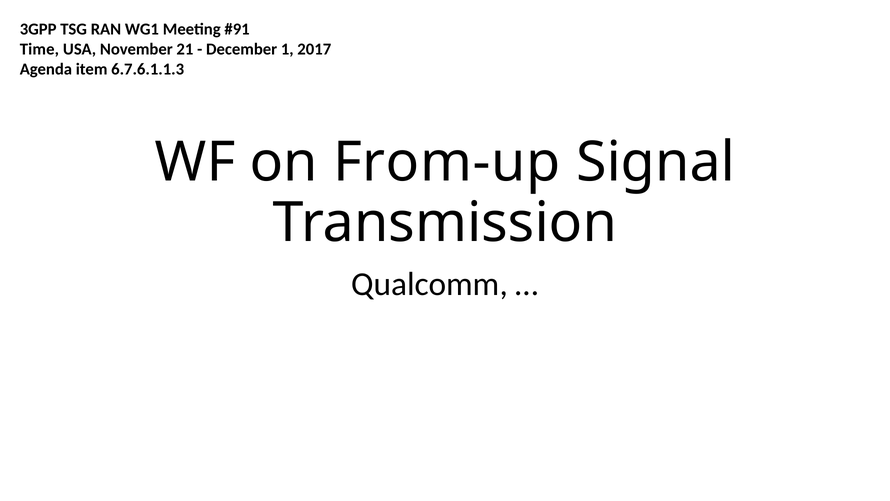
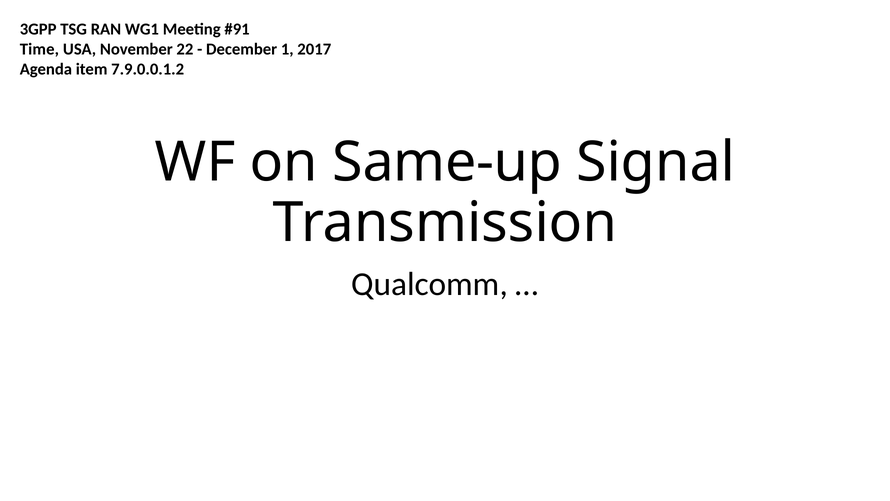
21: 21 -> 22
6.7.6.1.1.3: 6.7.6.1.1.3 -> 7.9.0.0.1.2
From-up: From-up -> Same-up
